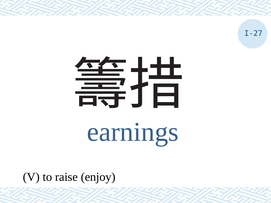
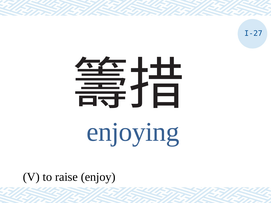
earnings: earnings -> enjoying
